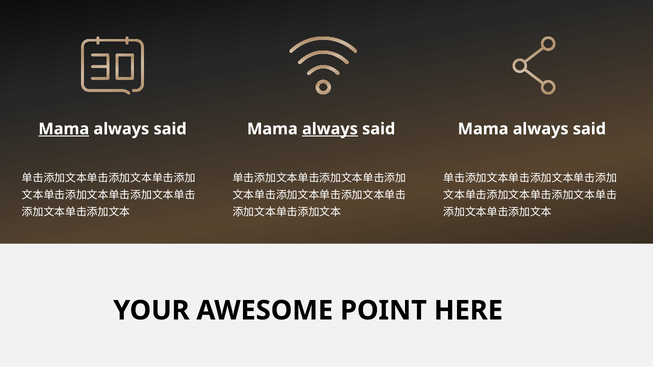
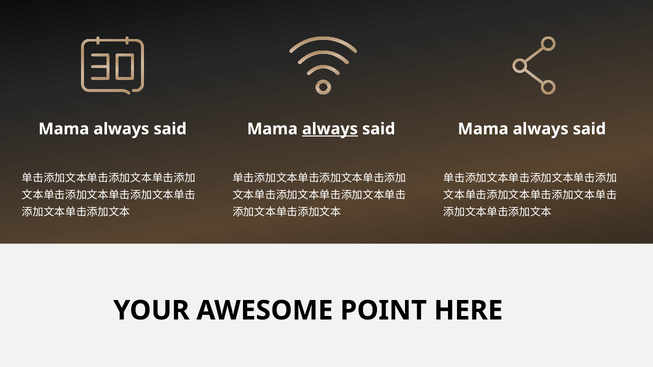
Mama at (64, 129) underline: present -> none
